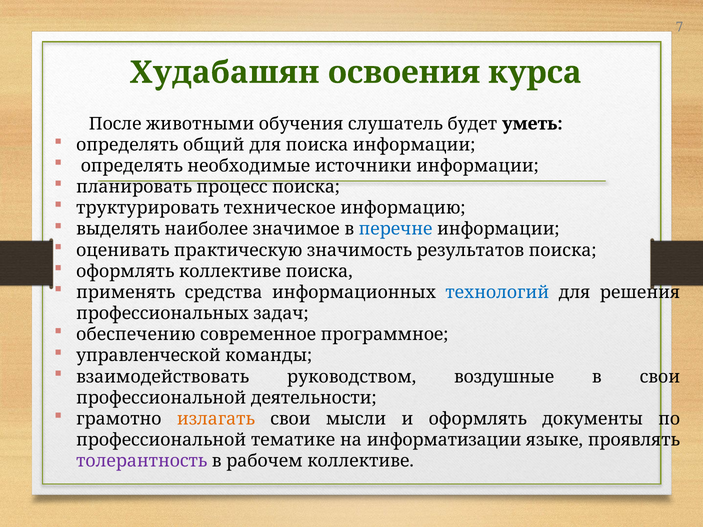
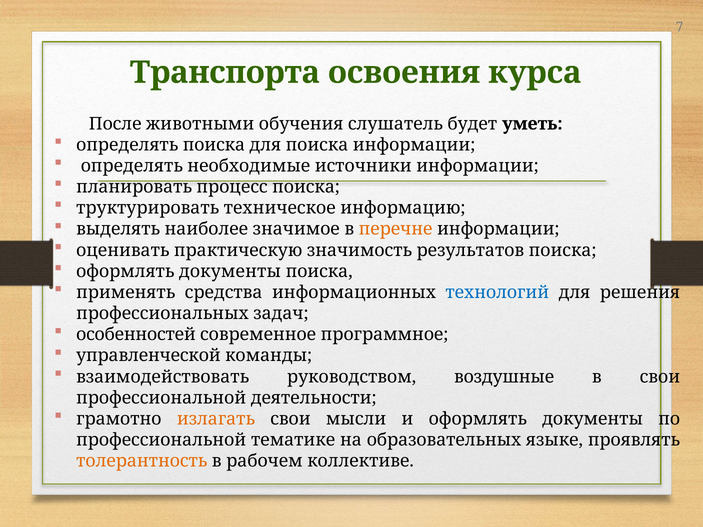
Худабашян: Худабашян -> Транспорта
определять общий: общий -> поиска
перечне colour: blue -> orange
коллективе at (230, 271): коллективе -> документы
обеспечению: обеспечению -> особенностей
информатизации: информатизации -> образовательных
толерантность colour: purple -> orange
